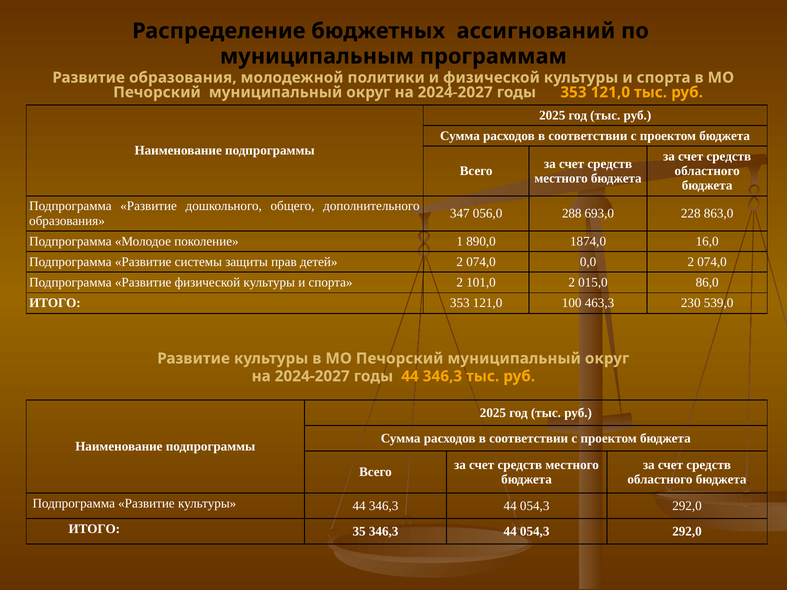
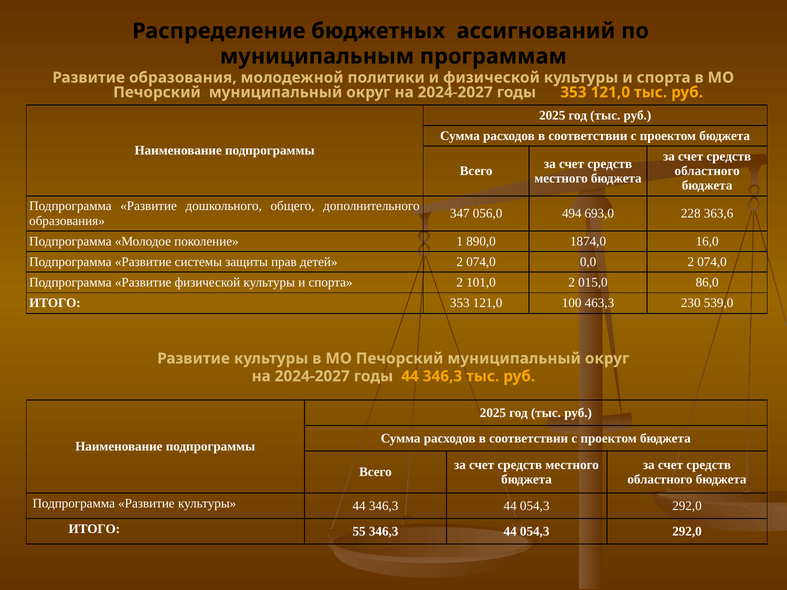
288: 288 -> 494
863,0: 863,0 -> 363,6
35: 35 -> 55
